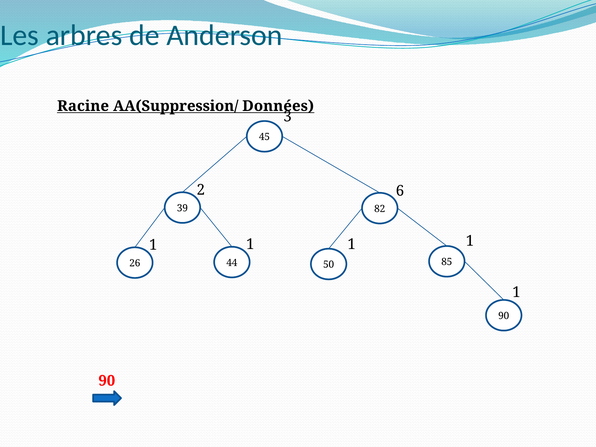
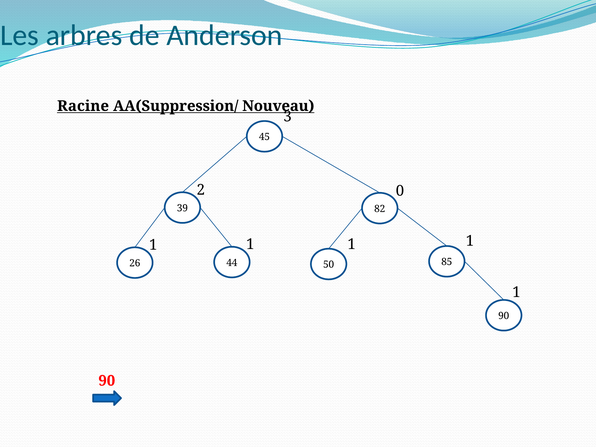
Données: Données -> Nouveau
6: 6 -> 0
